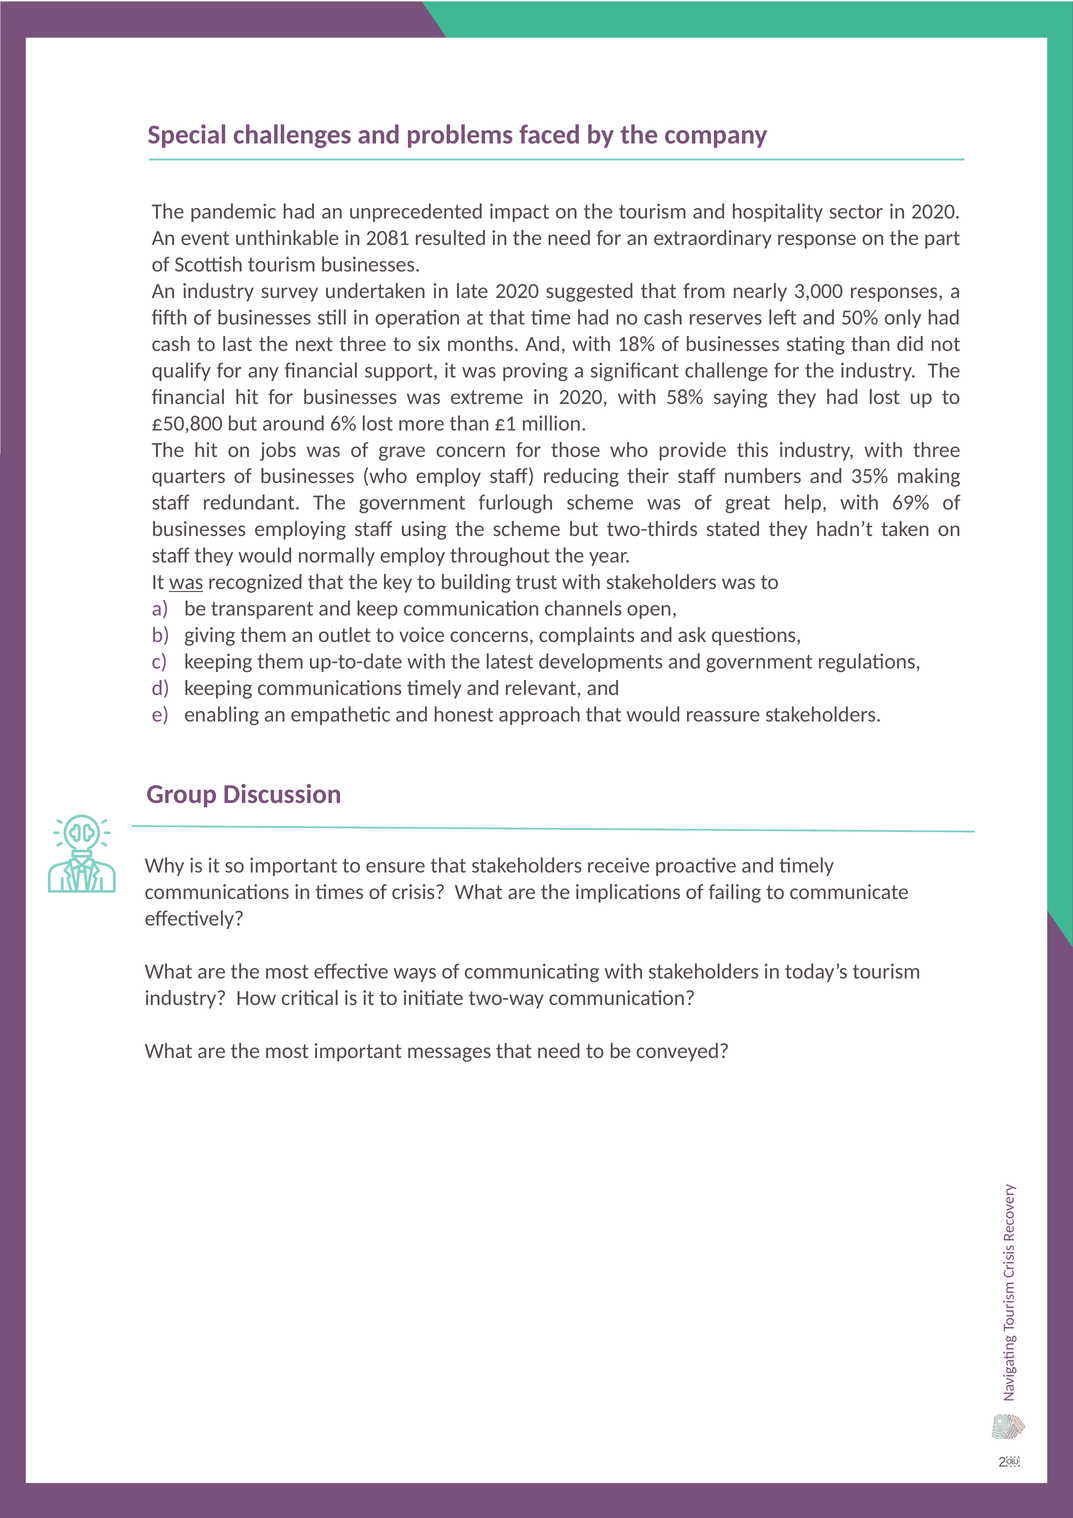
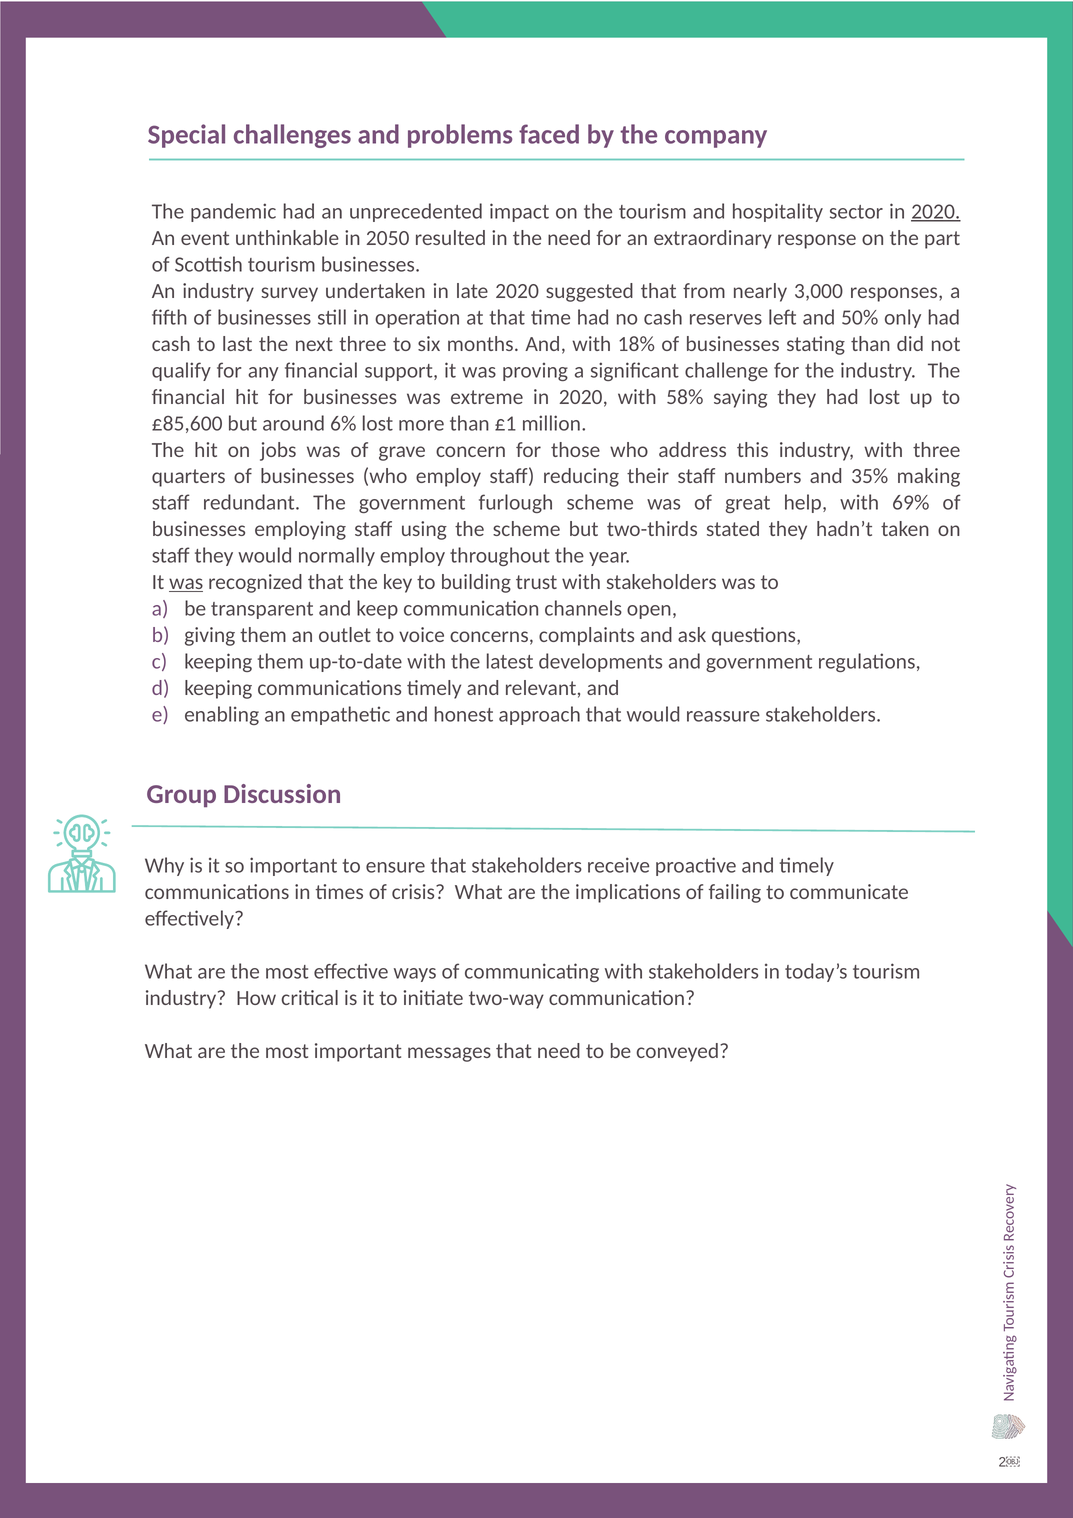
2020 at (936, 212) underline: none -> present
2081: 2081 -> 2050
£50,800: £50,800 -> £85,600
provide: provide -> address
